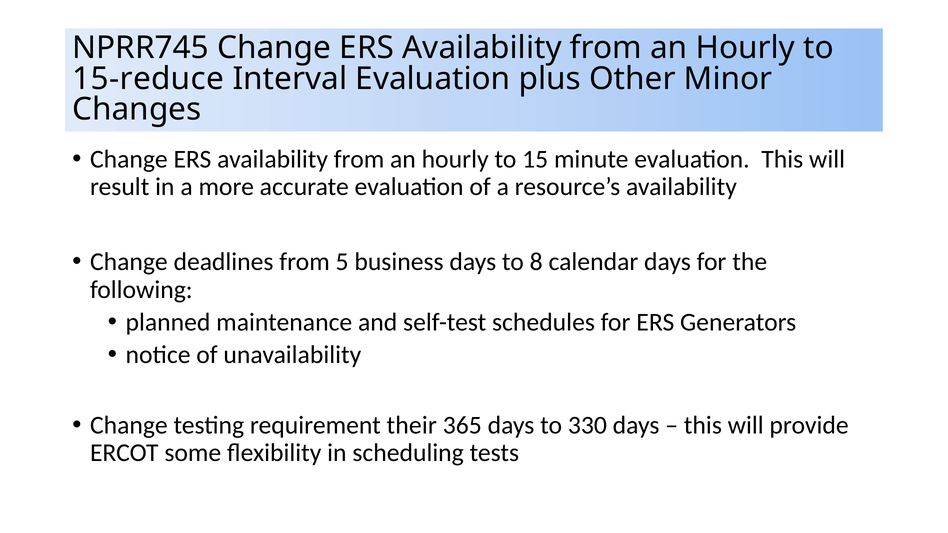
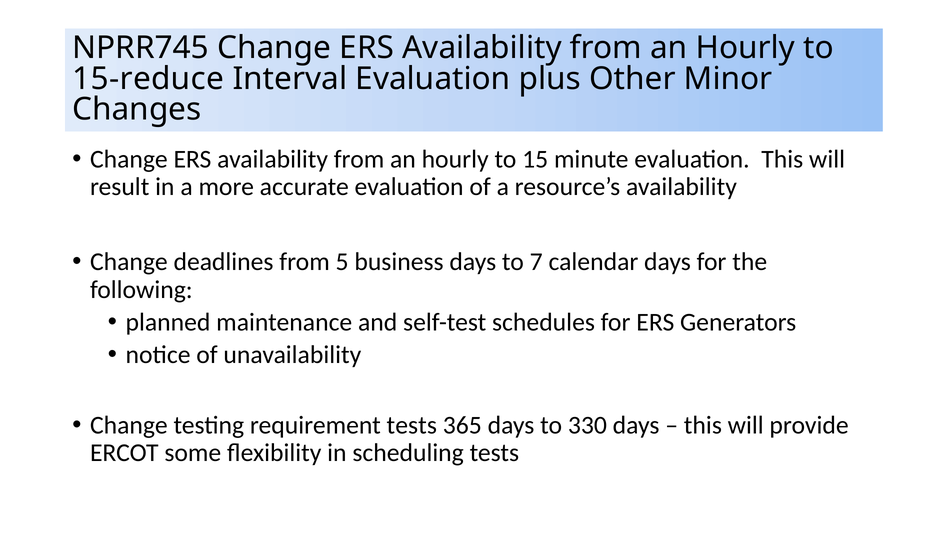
8: 8 -> 7
requirement their: their -> tests
